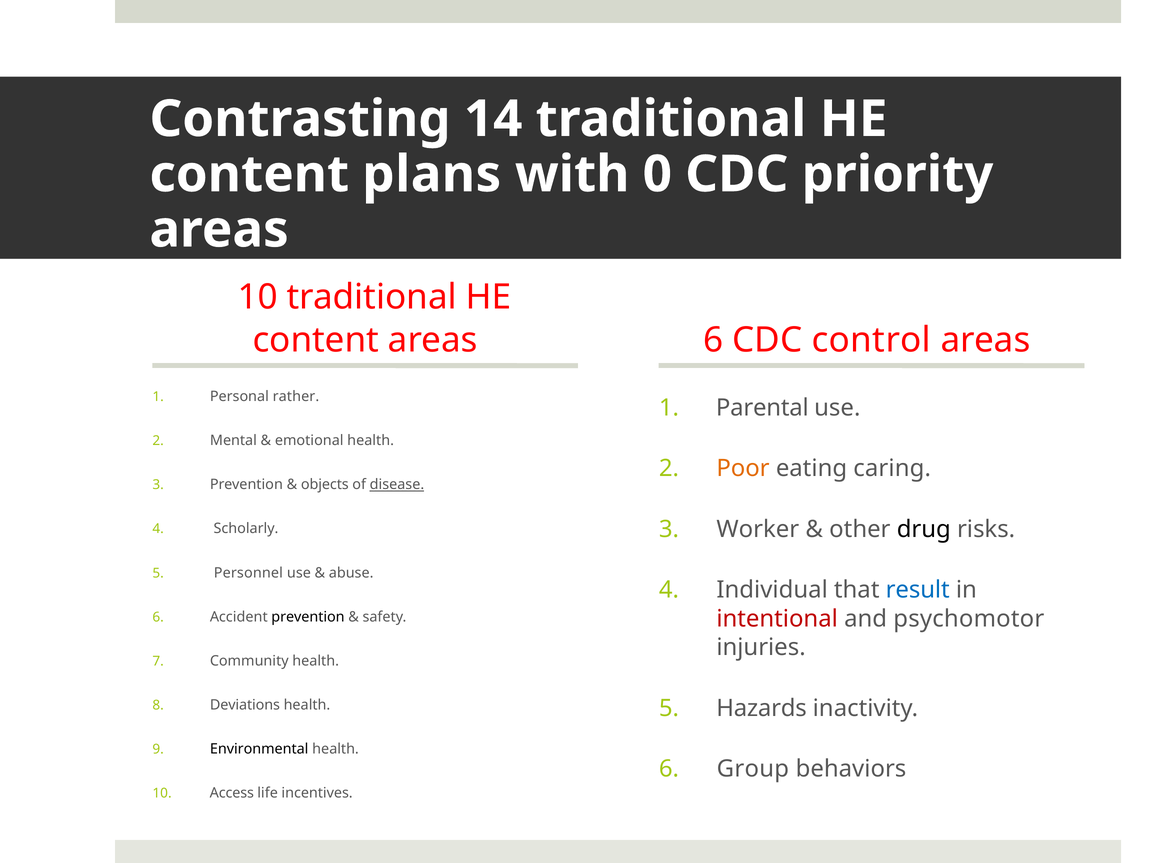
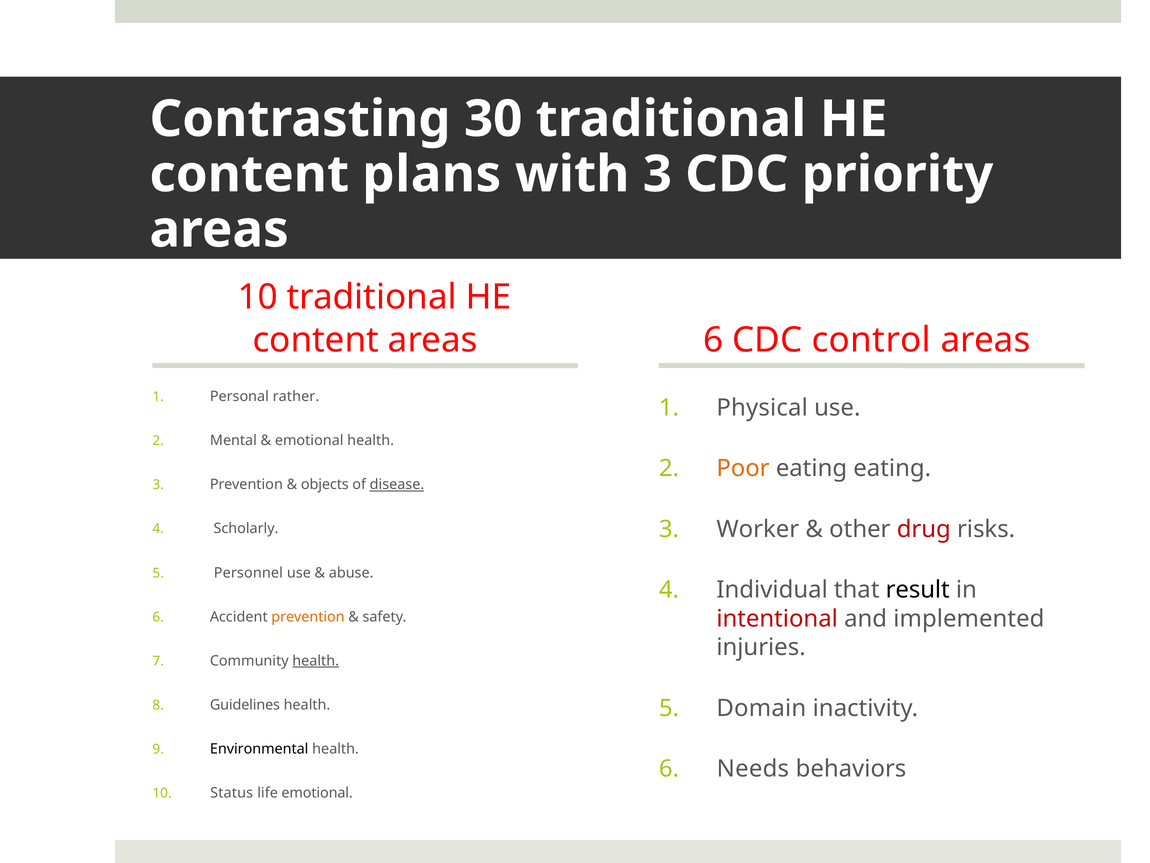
14: 14 -> 30
with 0: 0 -> 3
Parental: Parental -> Physical
eating caring: caring -> eating
drug colour: black -> red
result colour: blue -> black
psychomotor: psychomotor -> implemented
prevention at (308, 617) colour: black -> orange
health at (316, 661) underline: none -> present
Deviations: Deviations -> Guidelines
Hazards: Hazards -> Domain
Group: Group -> Needs
Access: Access -> Status
life incentives: incentives -> emotional
